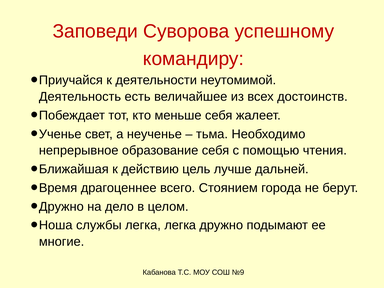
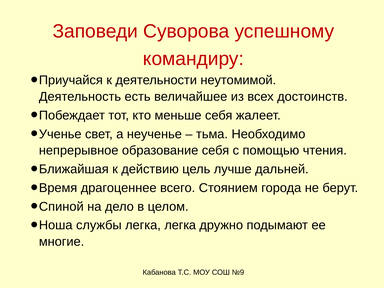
Дружно at (61, 207): Дружно -> Спиной
